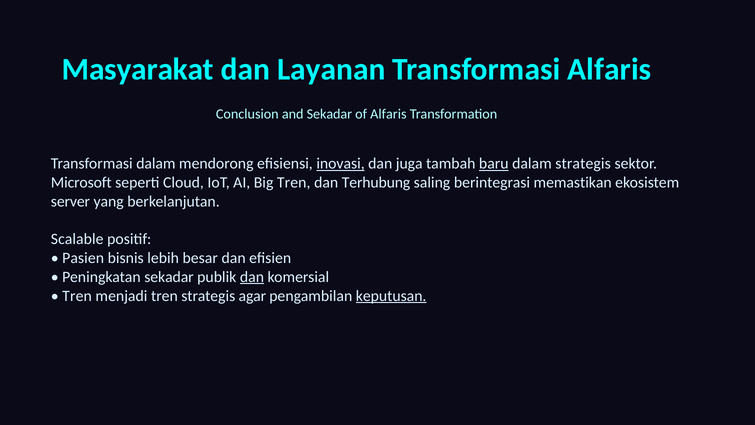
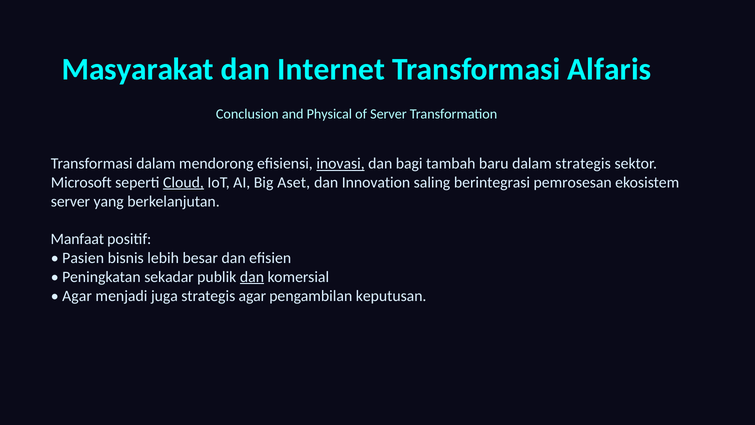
Layanan: Layanan -> Internet
and Sekadar: Sekadar -> Physical
of Alfaris: Alfaris -> Server
juga: juga -> bagi
baru underline: present -> none
Cloud underline: none -> present
Big Tren: Tren -> Aset
Terhubung: Terhubung -> Innovation
memastikan: memastikan -> pemrosesan
Scalable: Scalable -> Manfaat
Tren at (77, 296): Tren -> Agar
menjadi tren: tren -> juga
keputusan underline: present -> none
